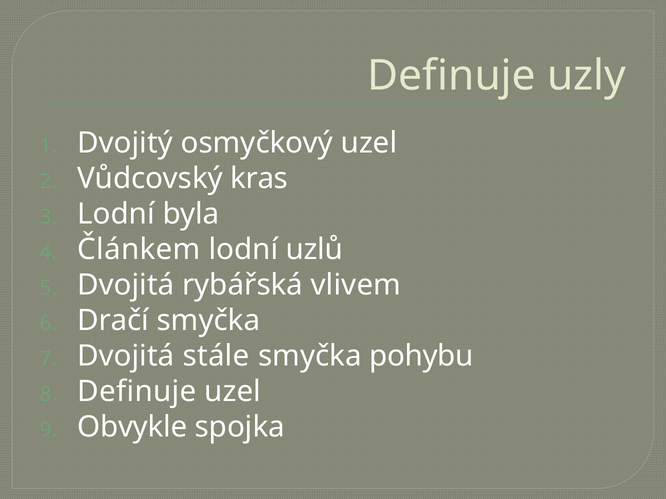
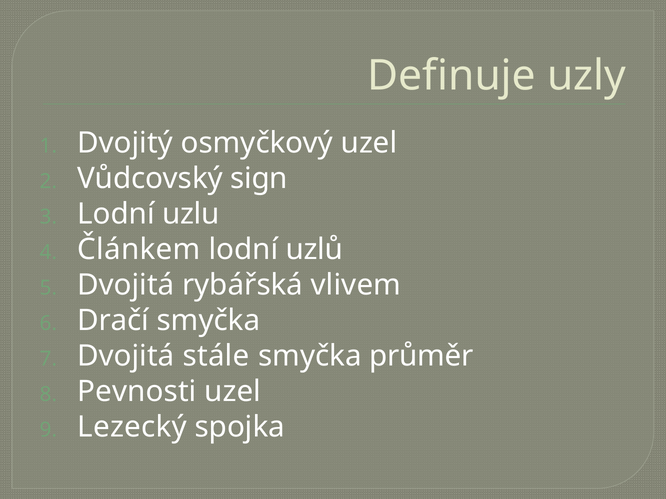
kras: kras -> sign
byla: byla -> uzlu
pohybu: pohybu -> průměr
Definuje at (137, 392): Definuje -> Pevnosti
Obvykle: Obvykle -> Lezecký
